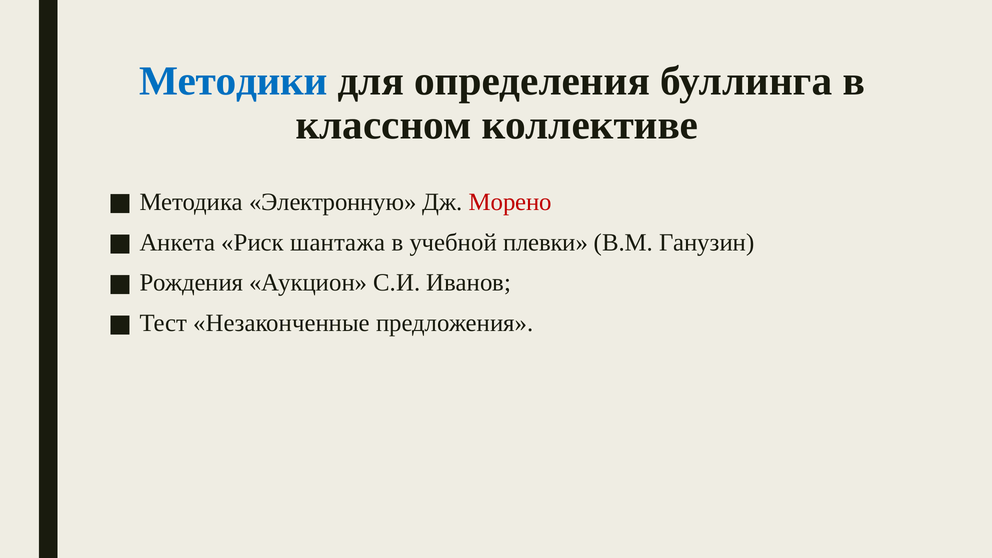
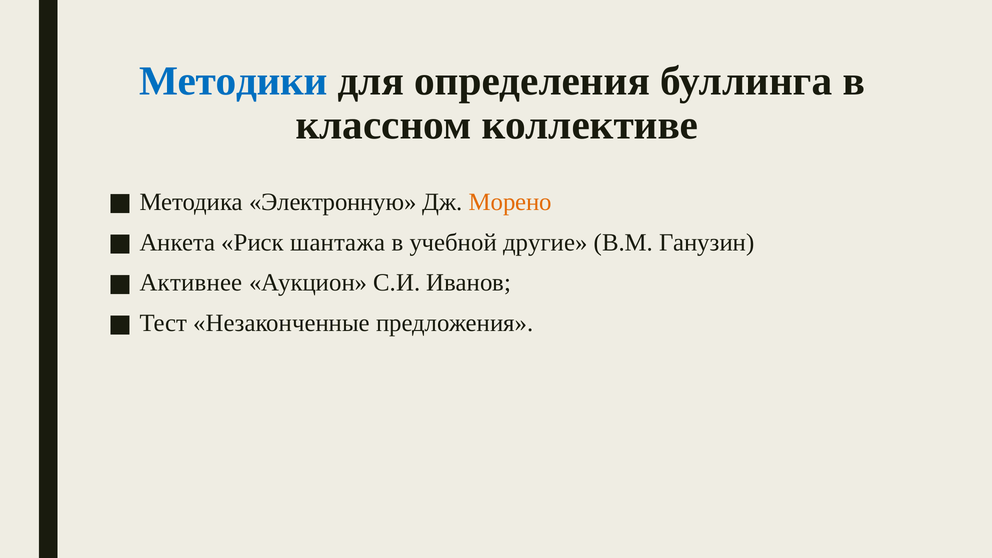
Морено colour: red -> orange
плевки: плевки -> другие
Рождения: Рождения -> Активнее
